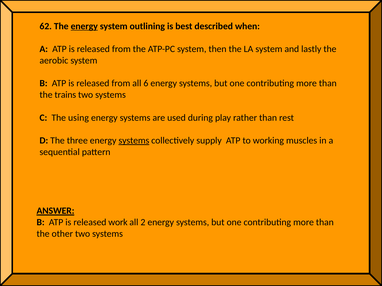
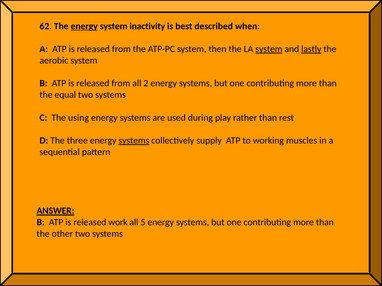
outlining: outlining -> inactivity
system at (269, 49) underline: none -> present
lastly underline: none -> present
6: 6 -> 2
trains: trains -> equal
2: 2 -> 5
